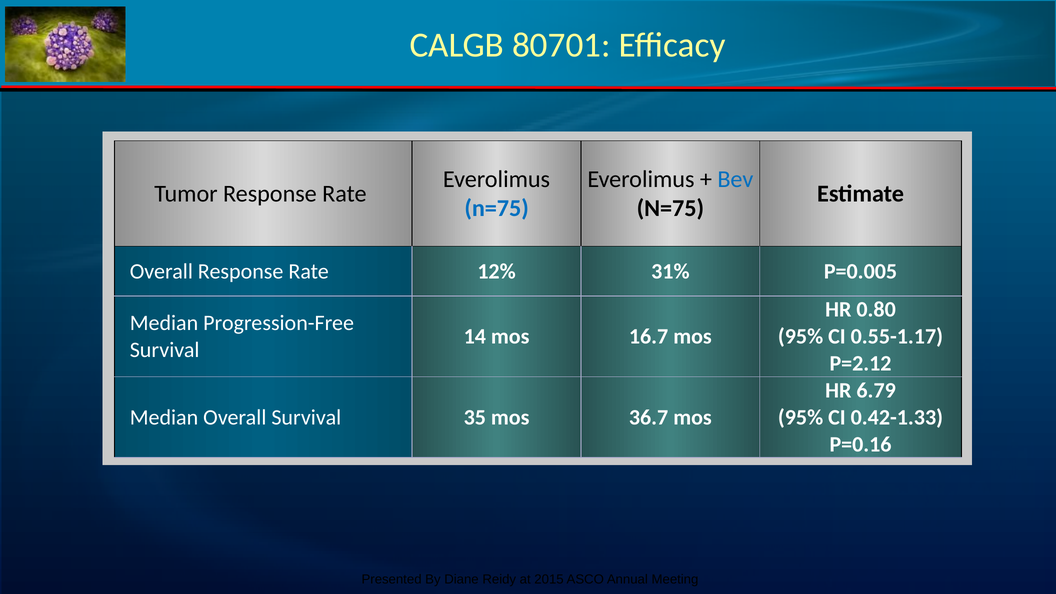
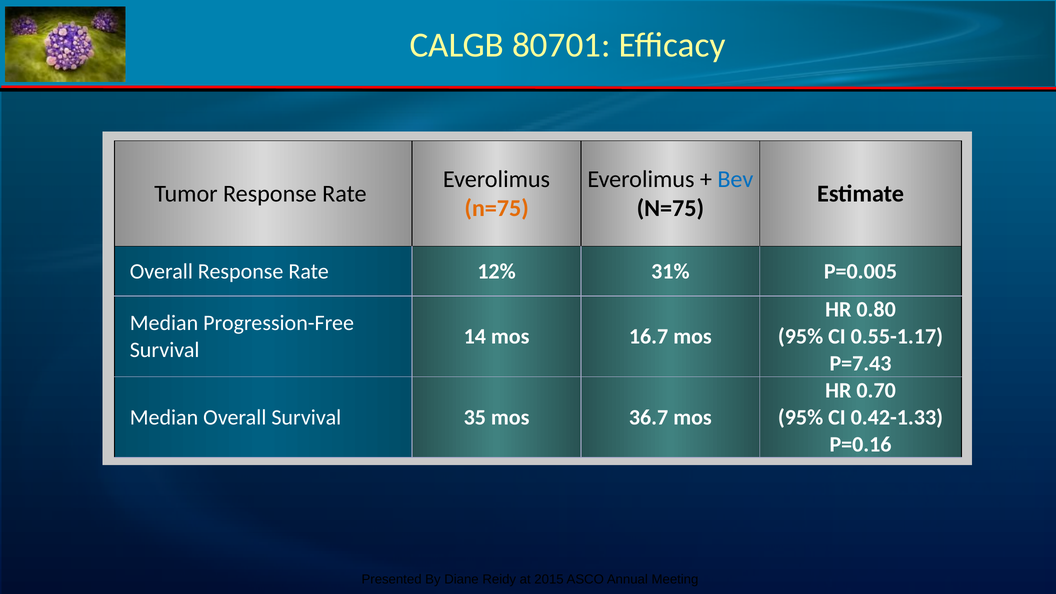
n=75 at (497, 208) colour: blue -> orange
P=2.12: P=2.12 -> P=7.43
6.79: 6.79 -> 0.70
